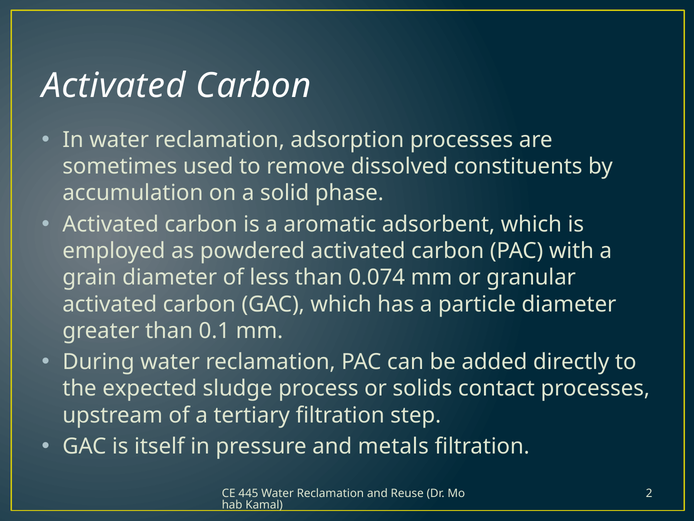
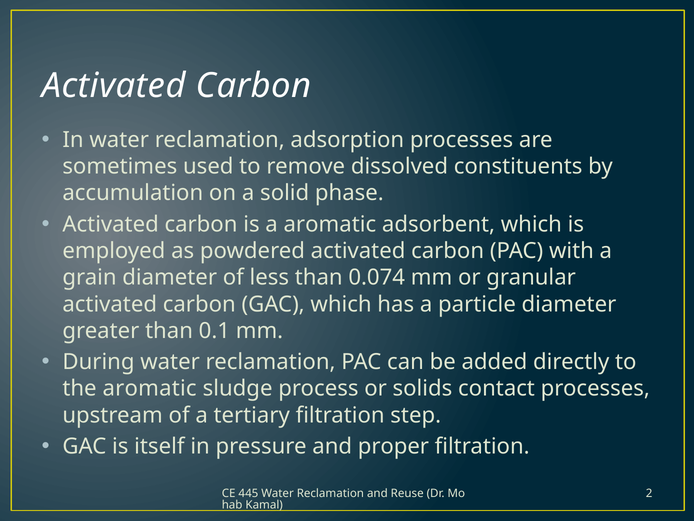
the expected: expected -> aromatic
metals: metals -> proper
